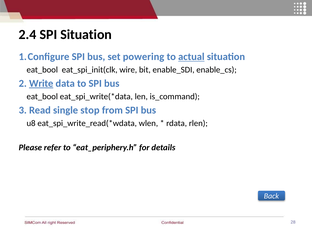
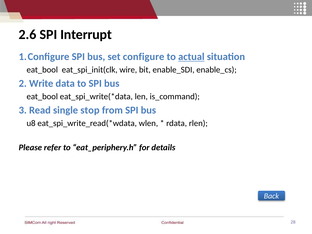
2.4: 2.4 -> 2.6
SPI Situation: Situation -> Interrupt
powering: powering -> configure
Write underline: present -> none
